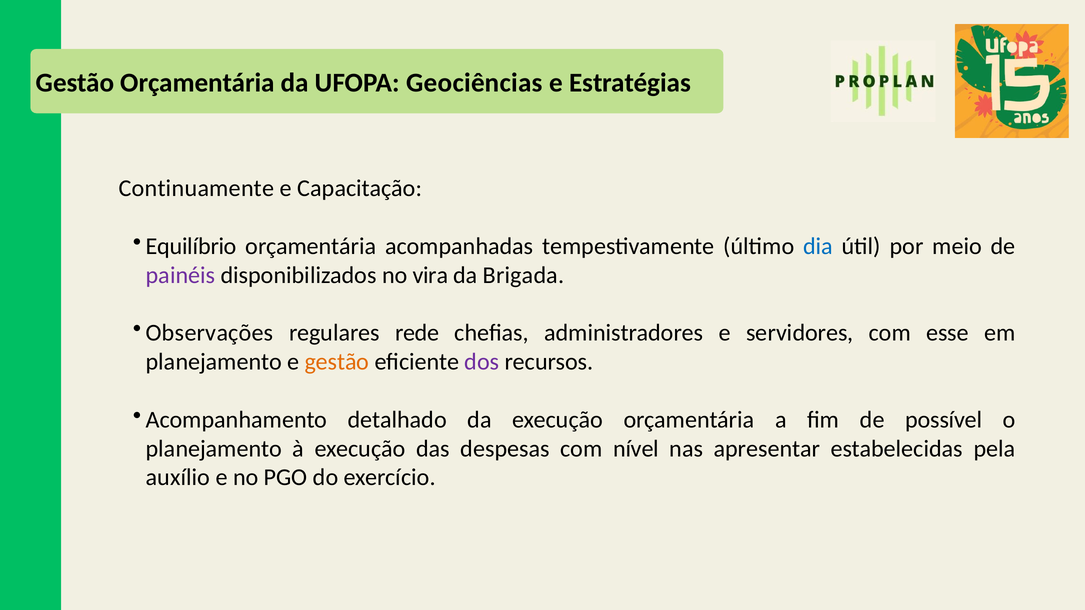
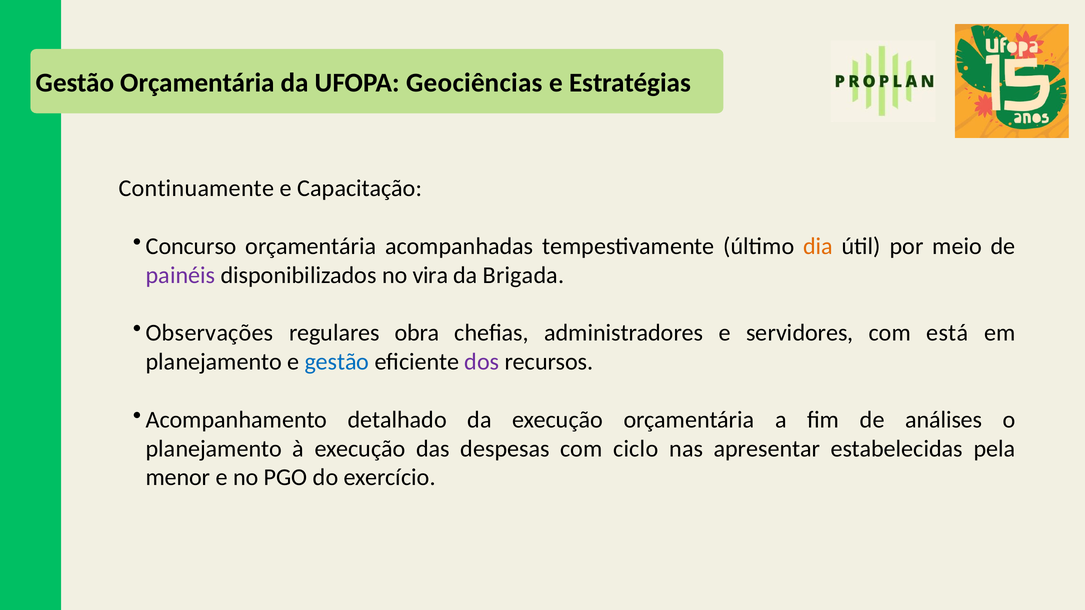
Equilíbrio: Equilíbrio -> Concurso
dia colour: blue -> orange
rede: rede -> obra
esse: esse -> está
gestão at (337, 362) colour: orange -> blue
possível: possível -> análises
nível: nível -> ciclo
auxílio: auxílio -> menor
